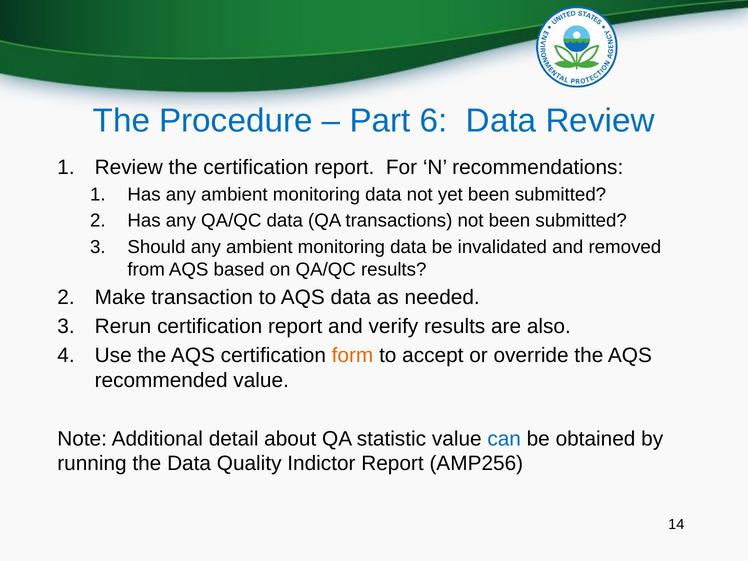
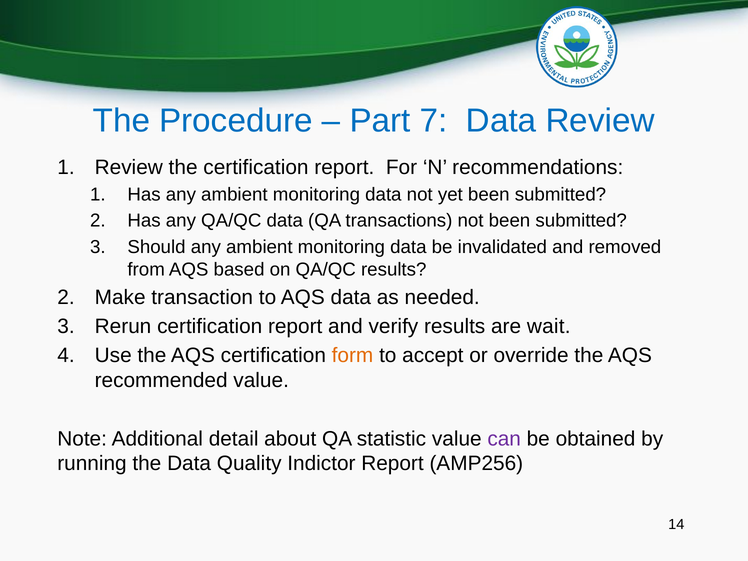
6: 6 -> 7
also: also -> wait
can colour: blue -> purple
